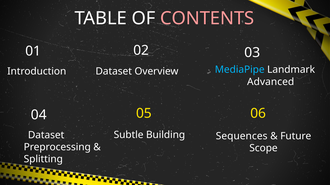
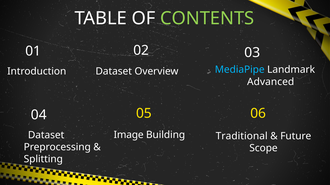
CONTENTS colour: pink -> light green
Subtle: Subtle -> Image
Sequences: Sequences -> Traditional
